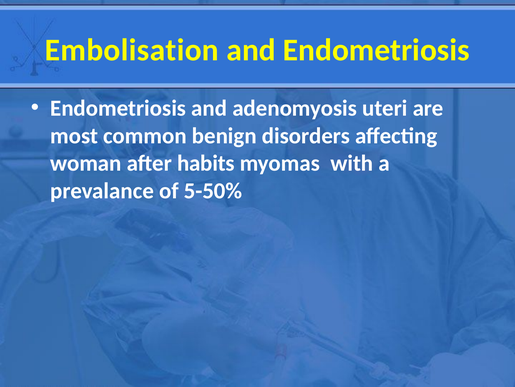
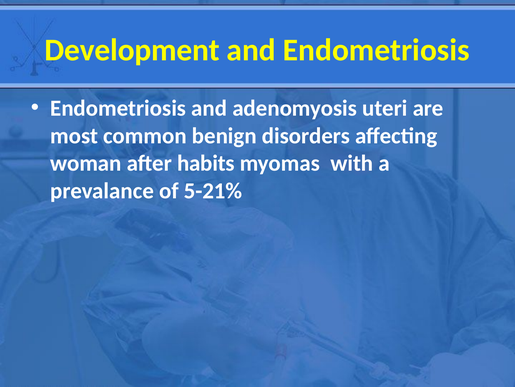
Embolisation: Embolisation -> Development
5-50%: 5-50% -> 5-21%
